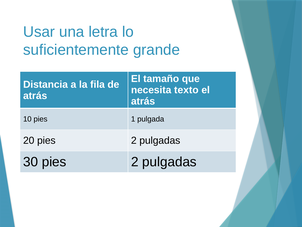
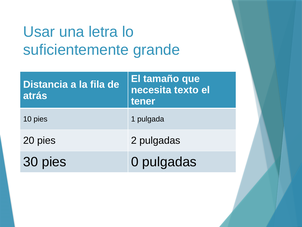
atrás at (143, 101): atrás -> tener
30 pies 2: 2 -> 0
